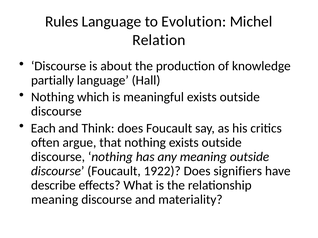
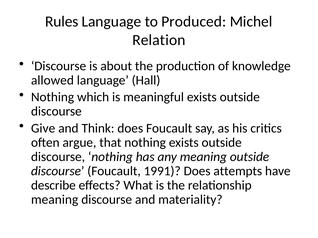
Evolution: Evolution -> Produced
partially: partially -> allowed
Each: Each -> Give
1922: 1922 -> 1991
signifiers: signifiers -> attempts
